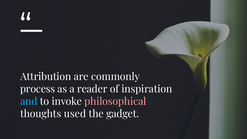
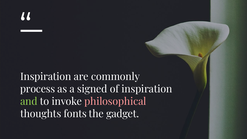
Attribution at (46, 77): Attribution -> Inspiration
reader: reader -> signed
and colour: light blue -> light green
used: used -> fonts
